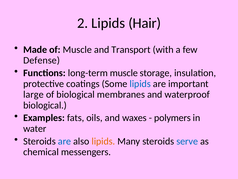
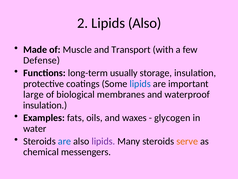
Lipids Hair: Hair -> Also
long-term muscle: muscle -> usually
biological at (45, 105): biological -> insulation
polymers: polymers -> glycogen
lipids at (103, 141) colour: orange -> purple
serve colour: blue -> orange
